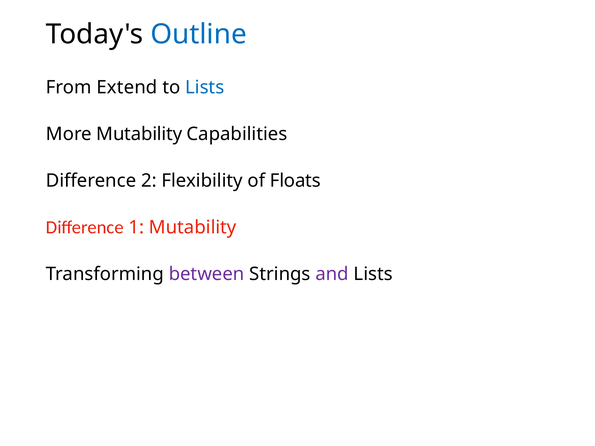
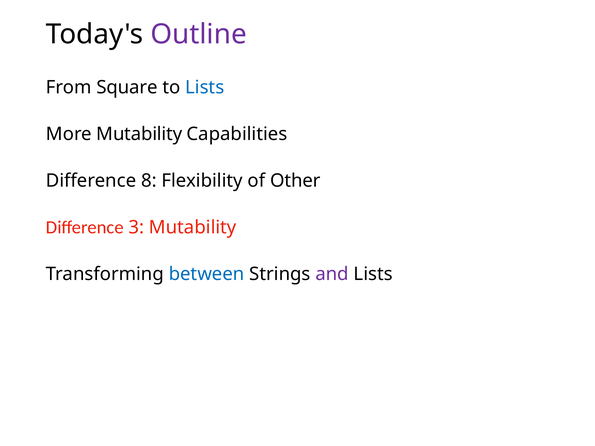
Outline colour: blue -> purple
Extend: Extend -> Square
2: 2 -> 8
Floats: Floats -> Other
1: 1 -> 3
between colour: purple -> blue
